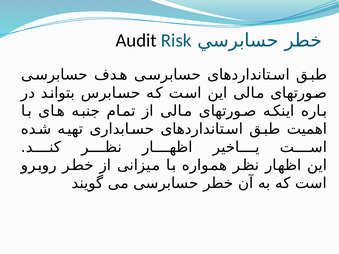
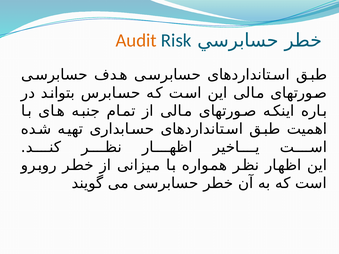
Audit colour: black -> orange
